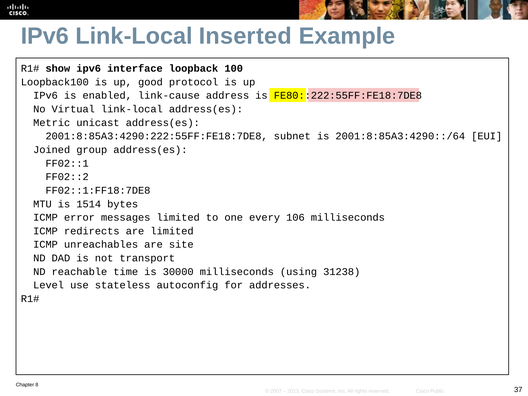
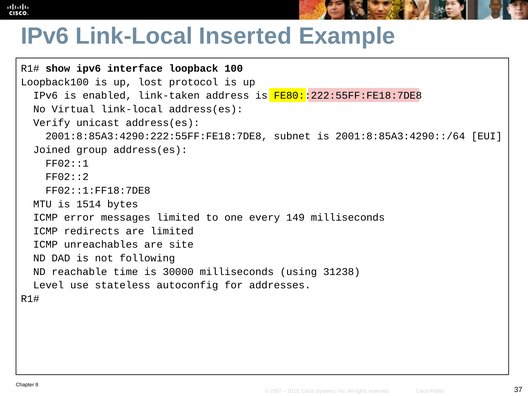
good: good -> lost
link-cause: link-cause -> link-taken
Metric: Metric -> Verify
106: 106 -> 149
transport: transport -> following
